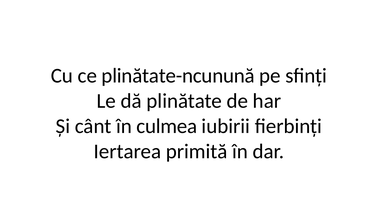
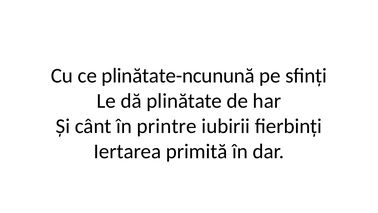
culmea: culmea -> printre
